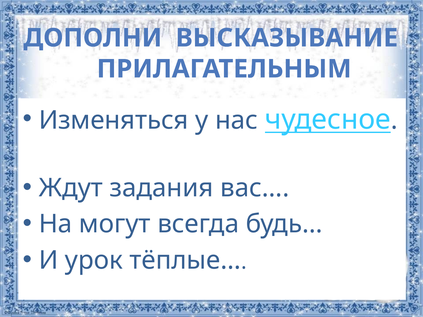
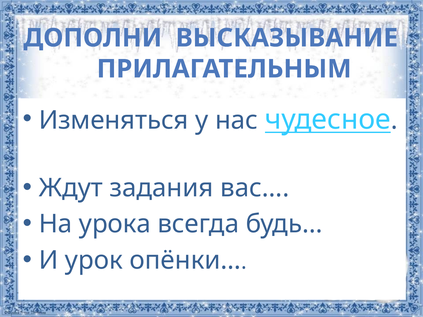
могут: могут -> урока
тёплые…: тёплые… -> опёнки…
